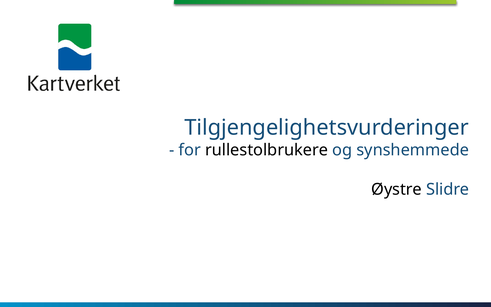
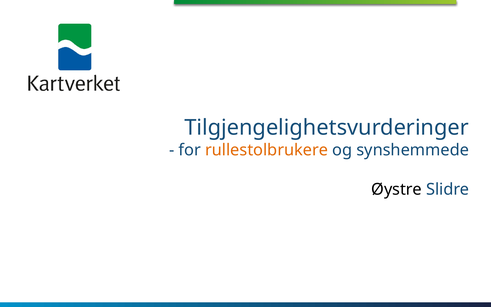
rullestolbrukere colour: black -> orange
